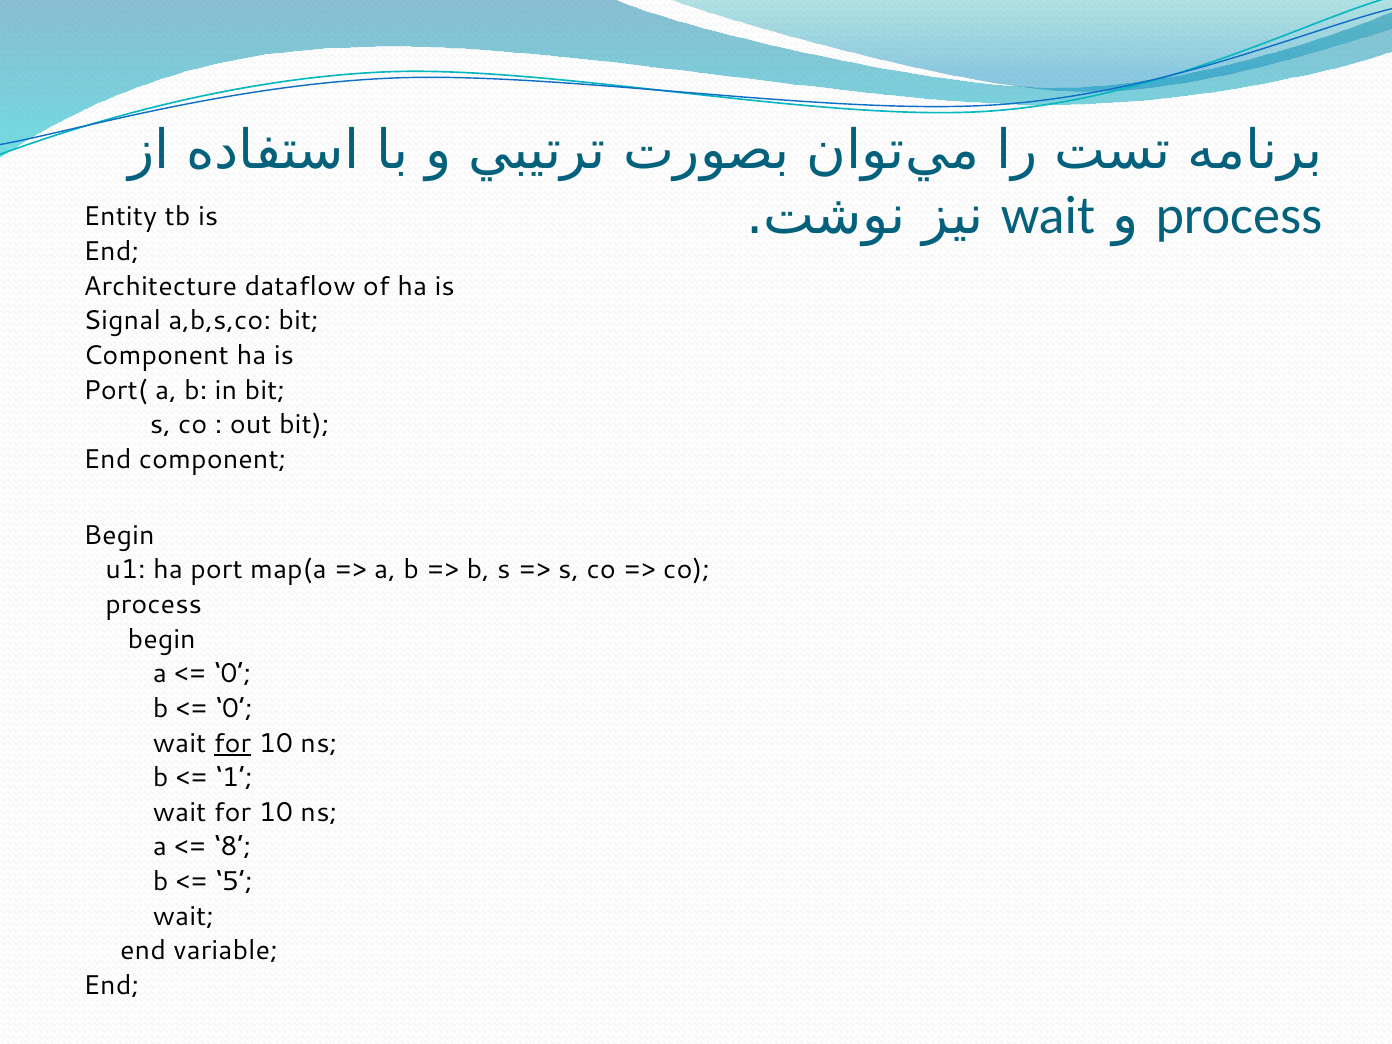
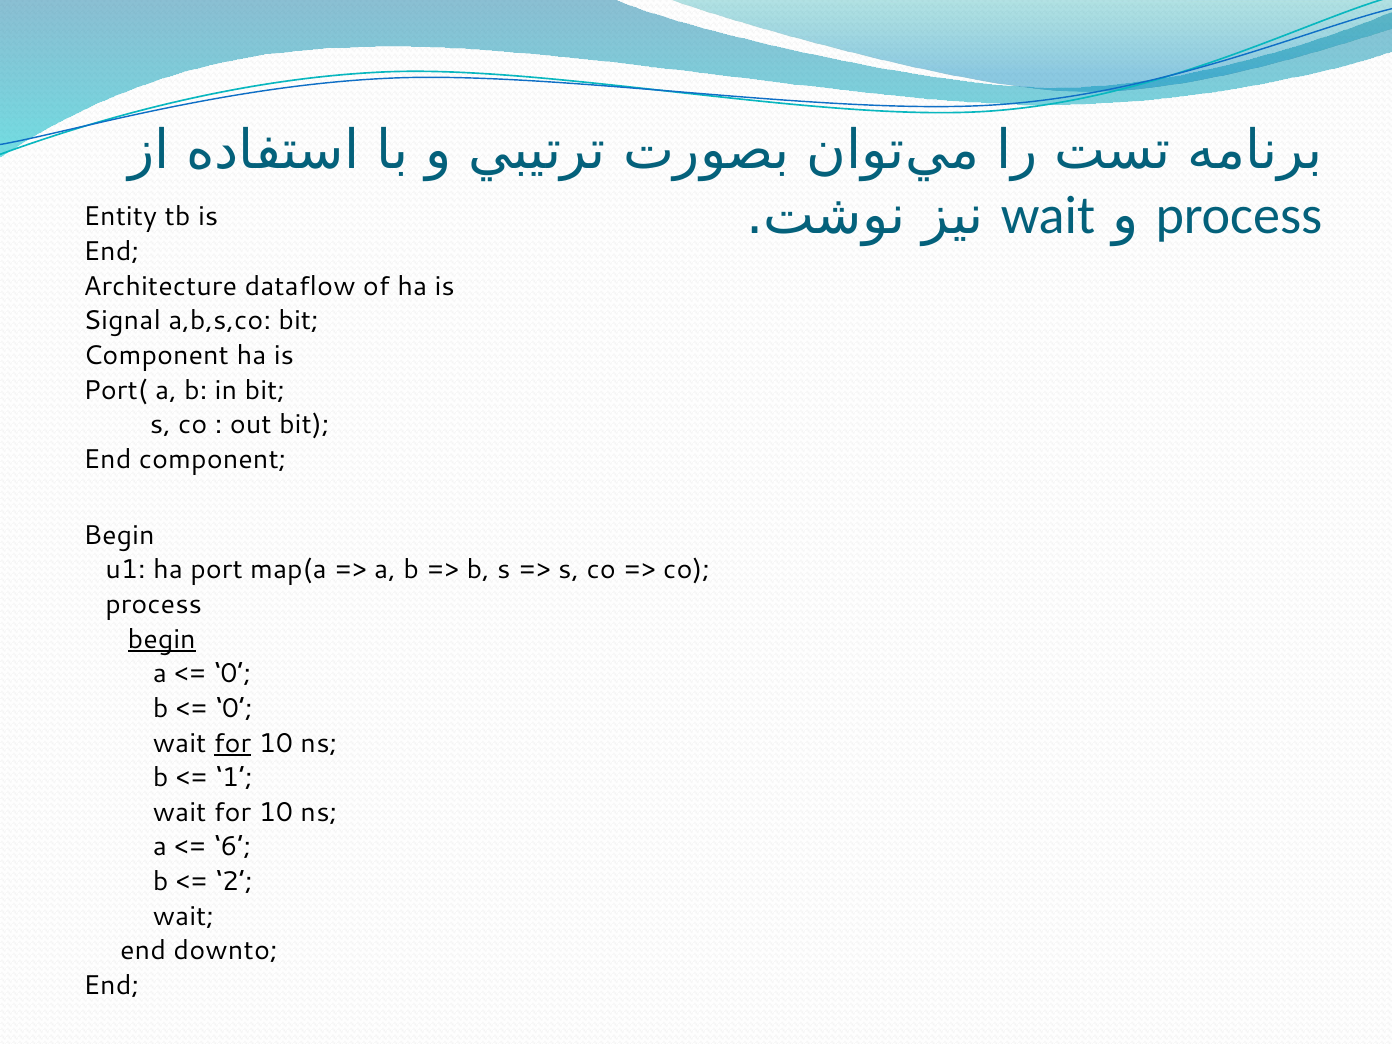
begin at (162, 639) underline: none -> present
8: 8 -> 6
5: 5 -> 2
variable: variable -> downto
